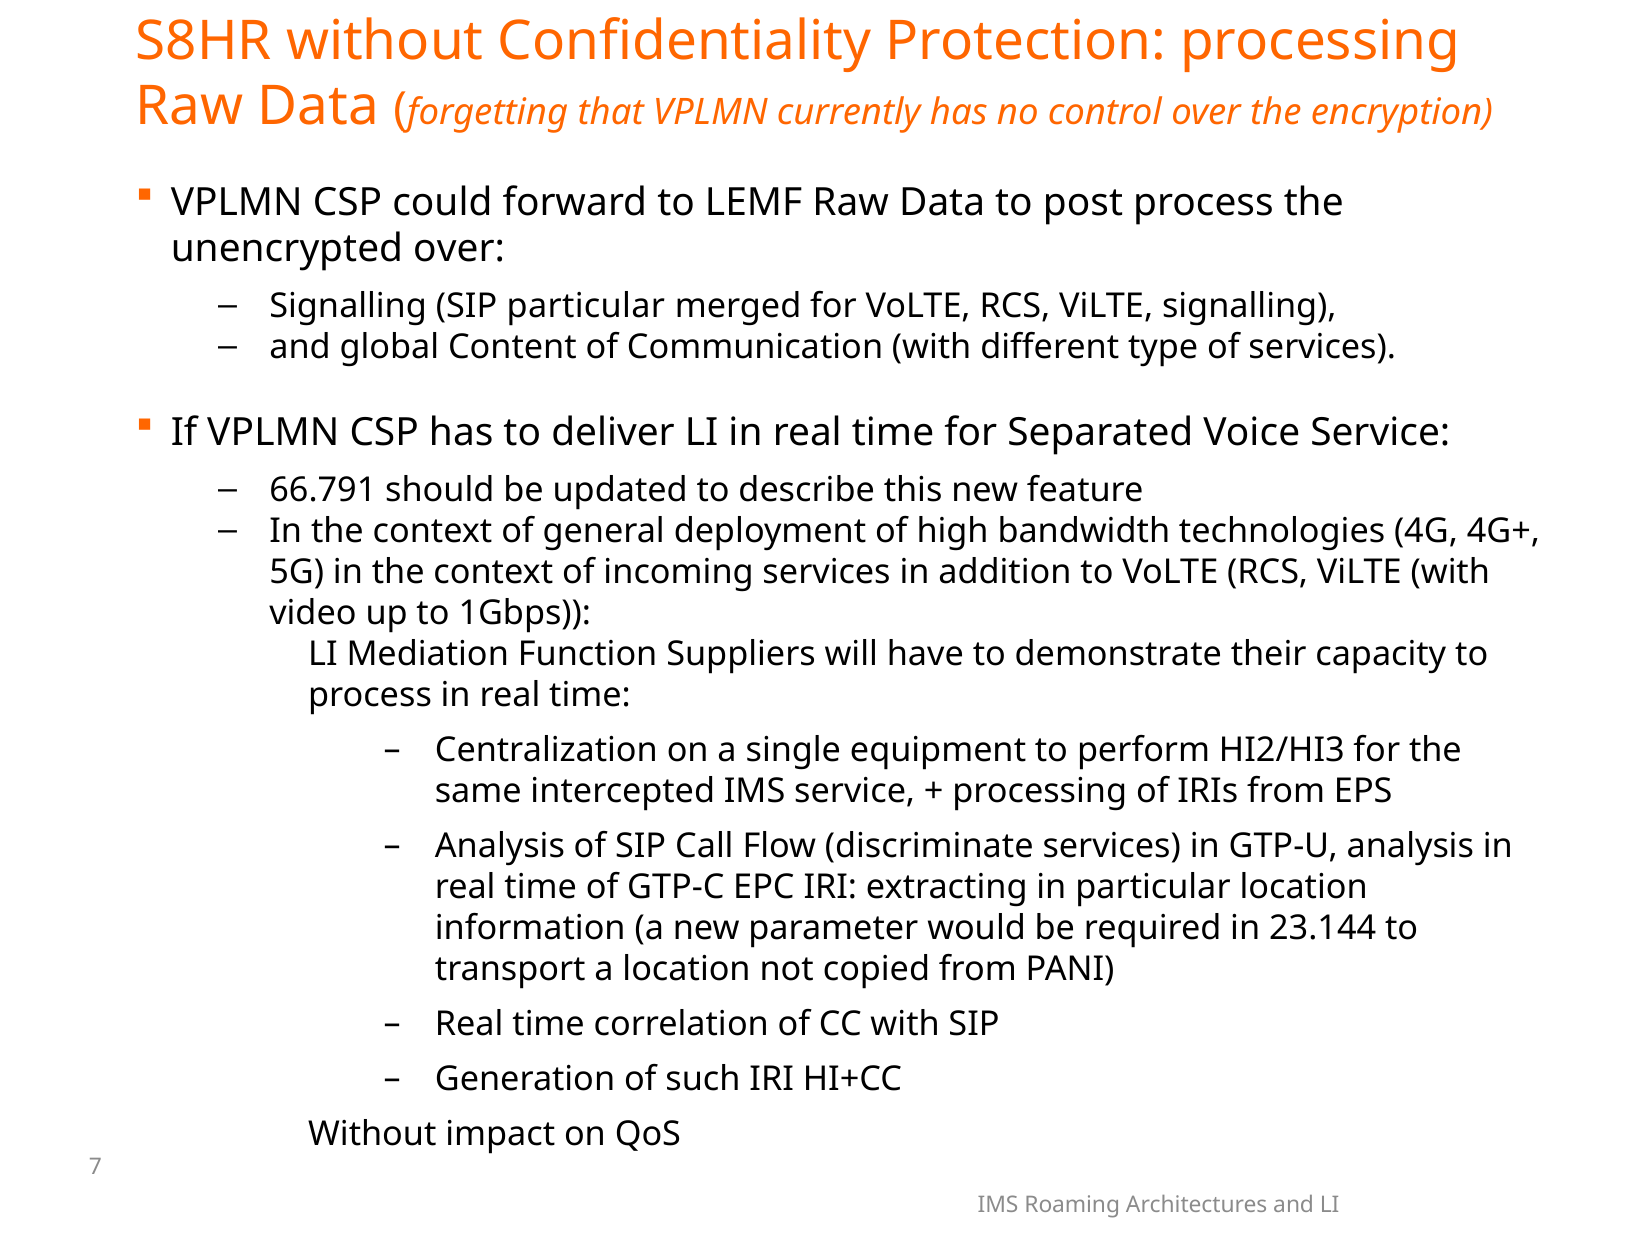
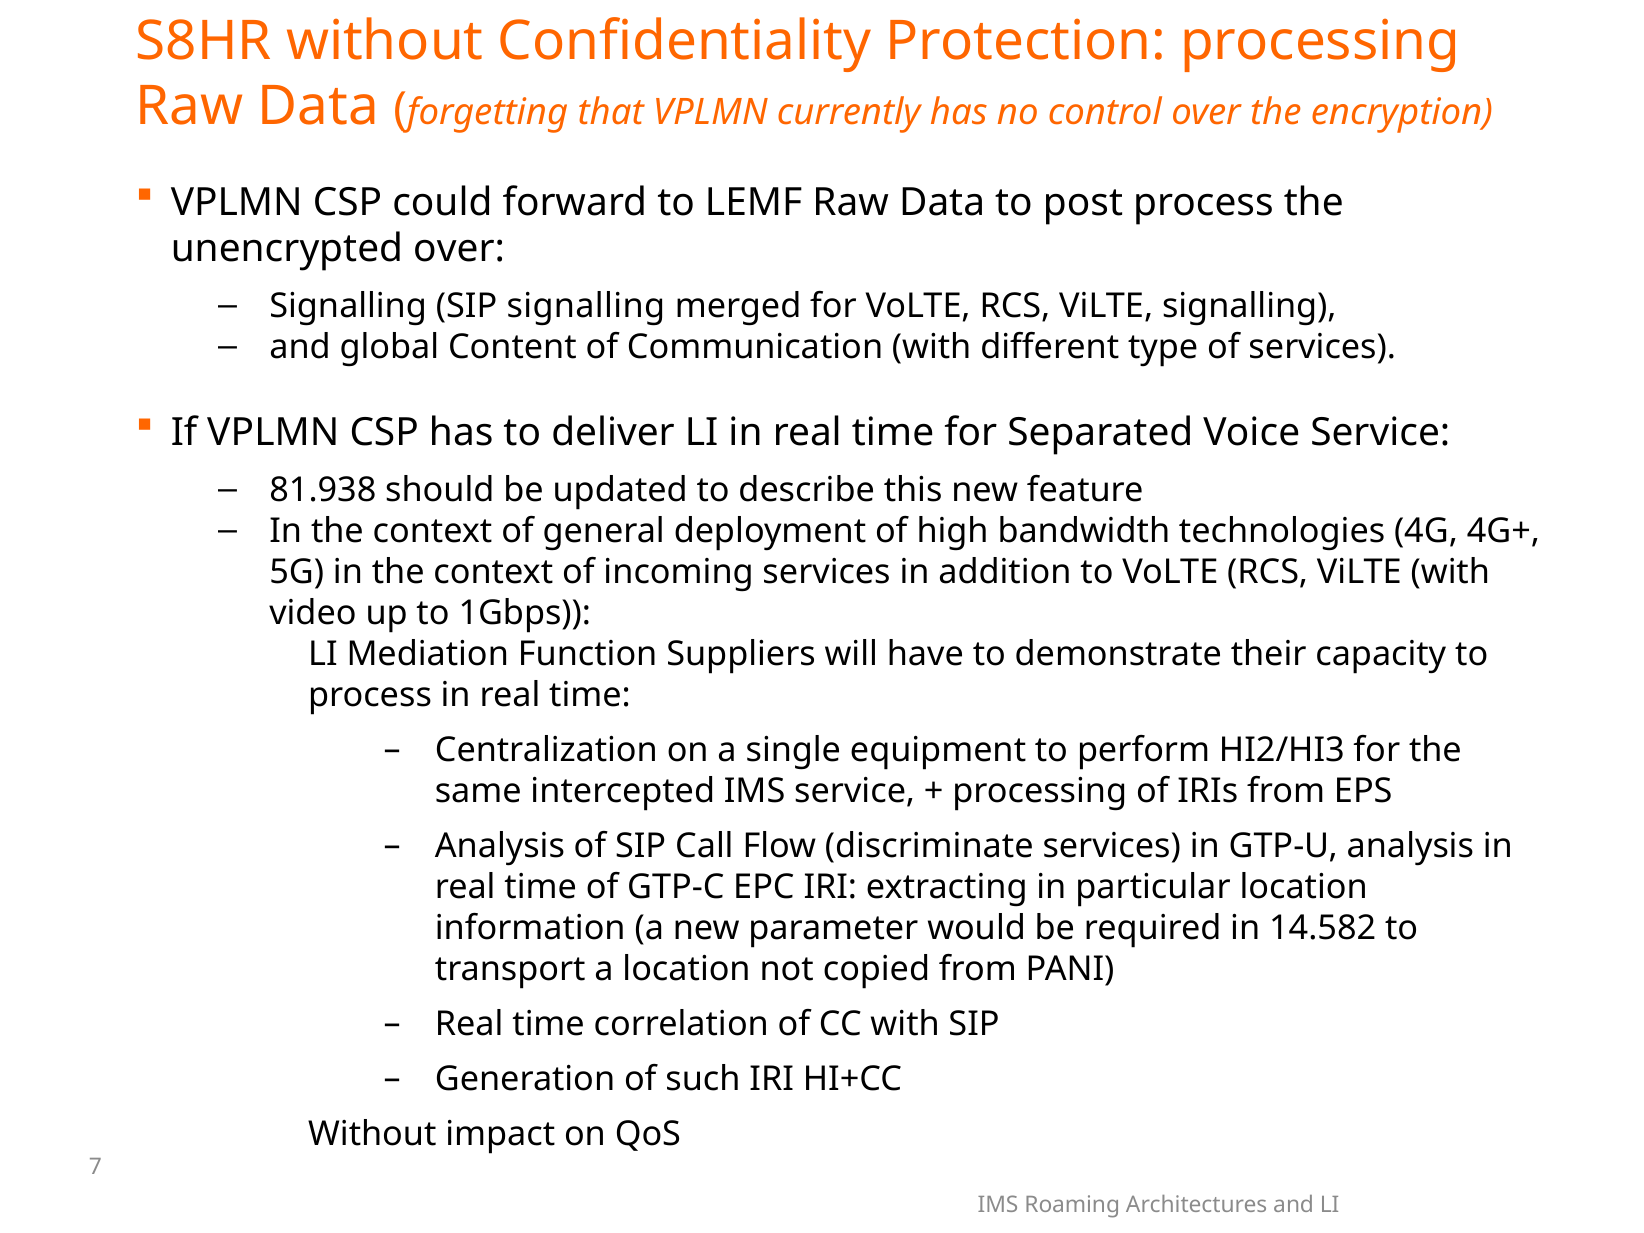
SIP particular: particular -> signalling
66.791: 66.791 -> 81.938
23.144: 23.144 -> 14.582
